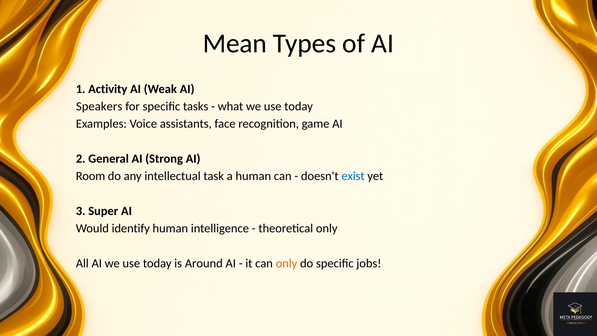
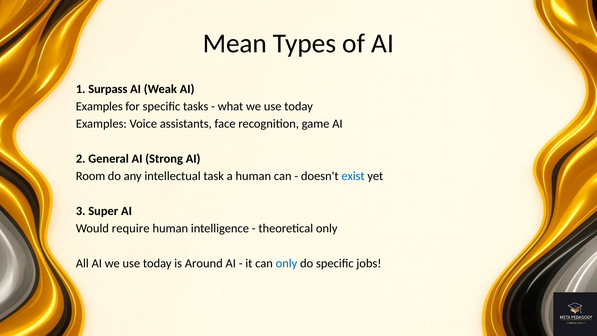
Activity: Activity -> Surpass
Speakers at (99, 106): Speakers -> Examples
identify: identify -> require
only at (286, 263) colour: orange -> blue
